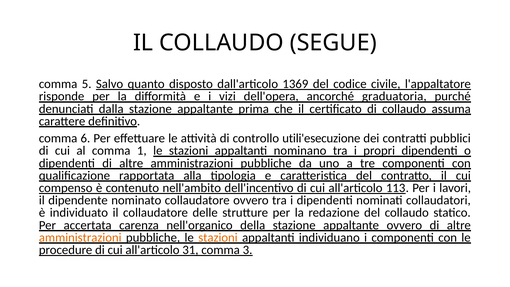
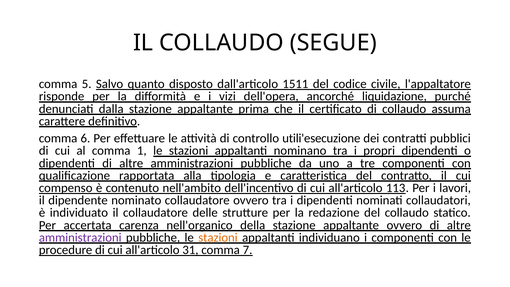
1369: 1369 -> 1511
graduatoria: graduatoria -> liquidazione
amministrazioni at (80, 237) colour: orange -> purple
3: 3 -> 7
